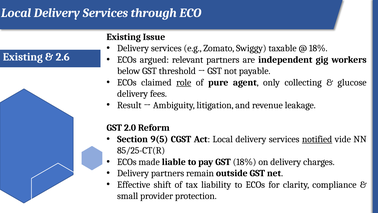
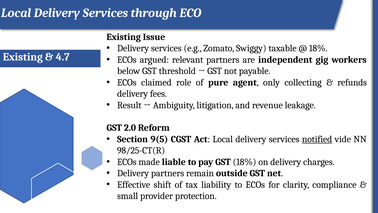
2.6: 2.6 -> 4.7
role underline: present -> none
glucose: glucose -> refunds
85/25-CT(R: 85/25-CT(R -> 98/25-CT(R
